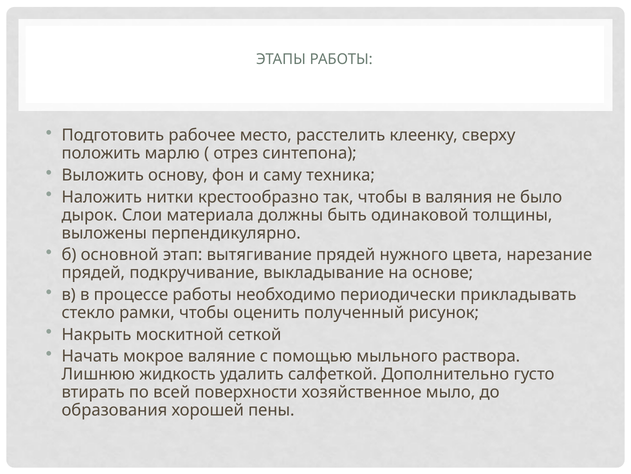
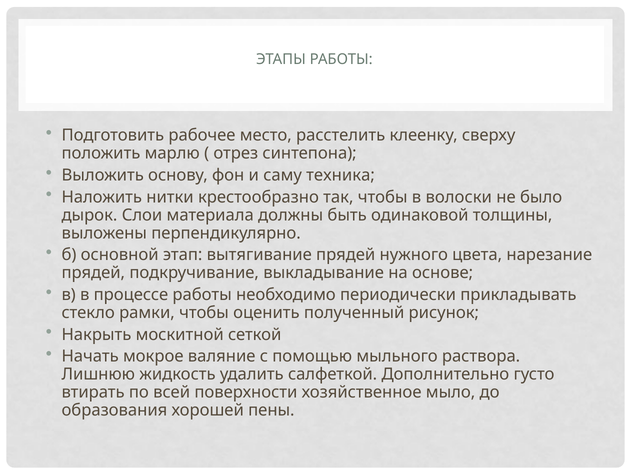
валяния: валяния -> волоски
